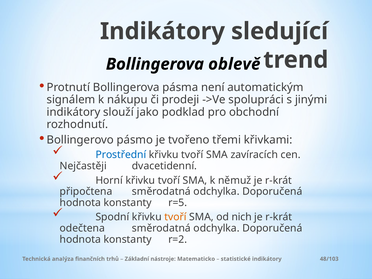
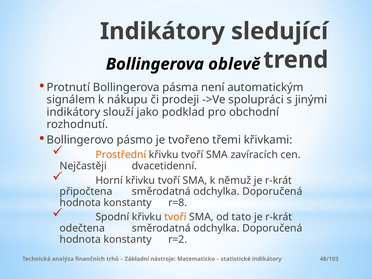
Prostřední colour: blue -> orange
r=5: r=5 -> r=8
nich: nich -> tato
